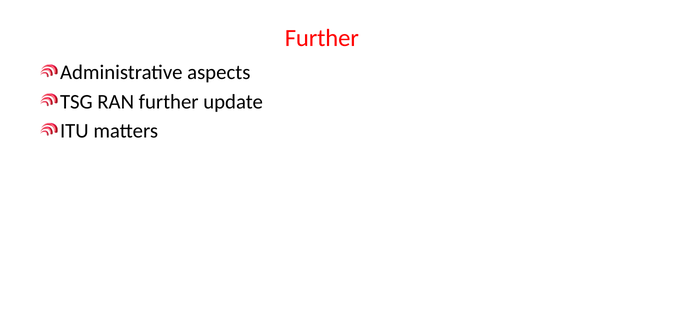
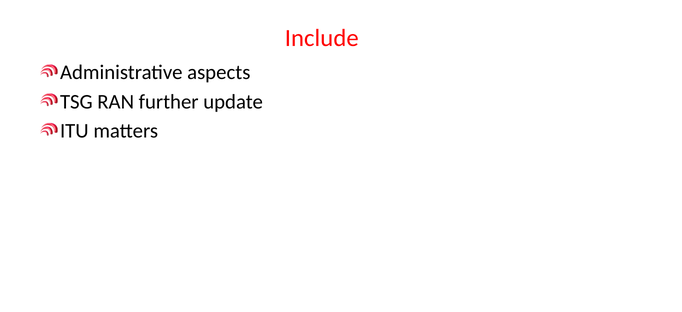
Further at (322, 38): Further -> Include
